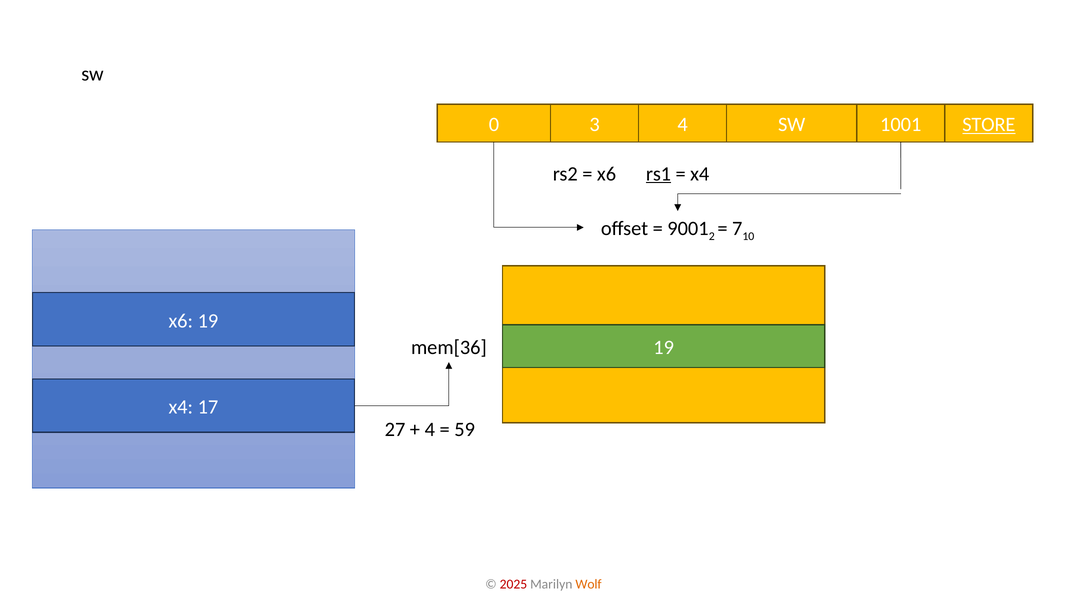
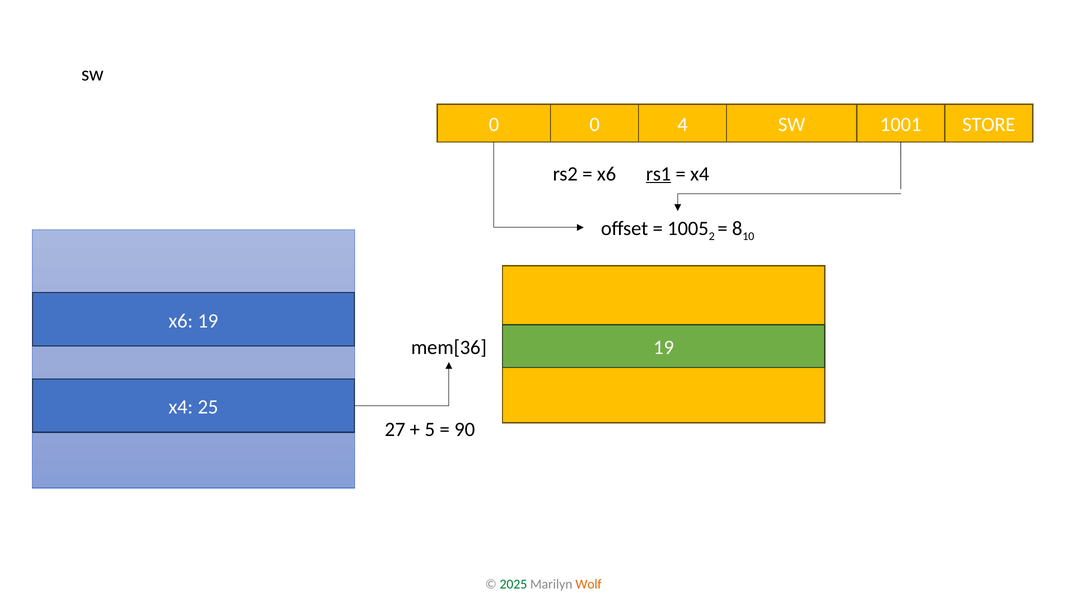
0 3: 3 -> 0
STORE underline: present -> none
9001: 9001 -> 1005
7: 7 -> 8
17: 17 -> 25
4 at (430, 429): 4 -> 5
59: 59 -> 90
2025 colour: red -> green
